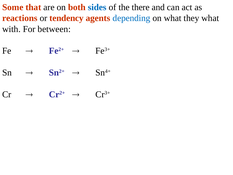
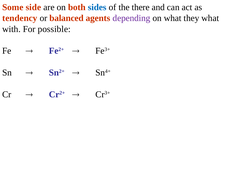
that: that -> side
reactions: reactions -> tendency
tendency: tendency -> balanced
depending colour: blue -> purple
between: between -> possible
